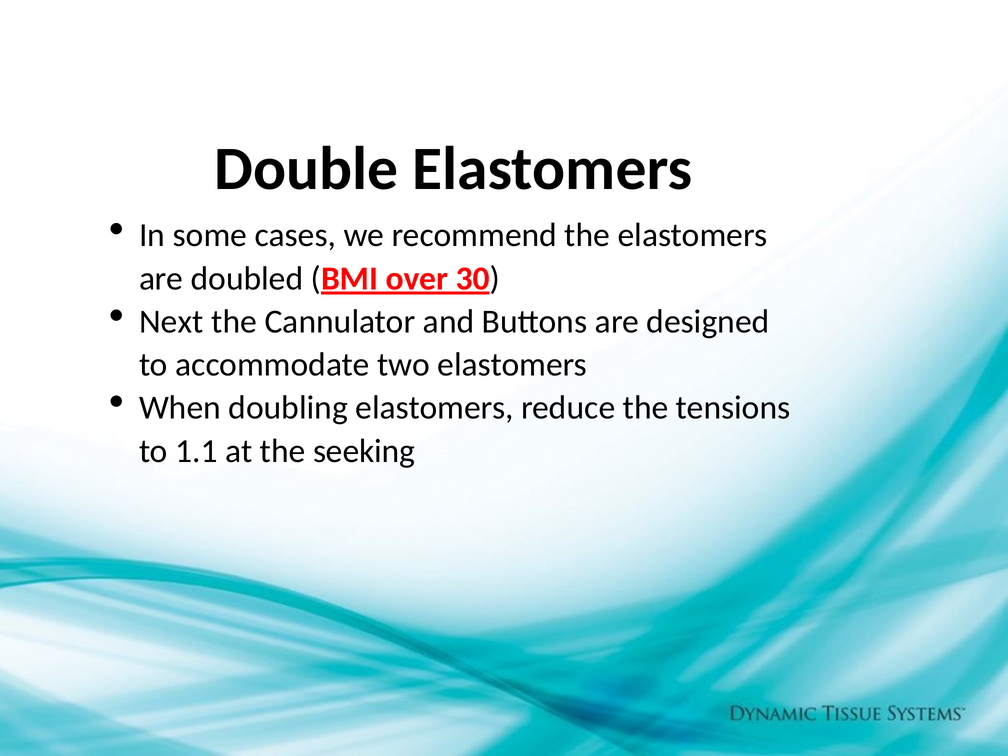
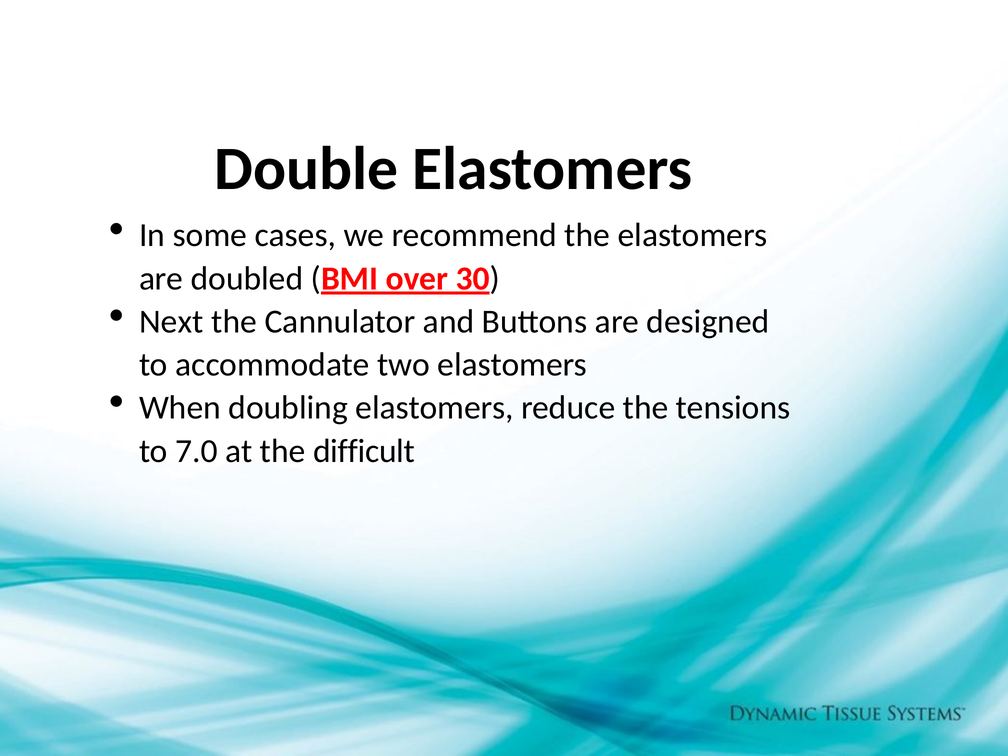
1.1: 1.1 -> 7.0
seeking: seeking -> difficult
